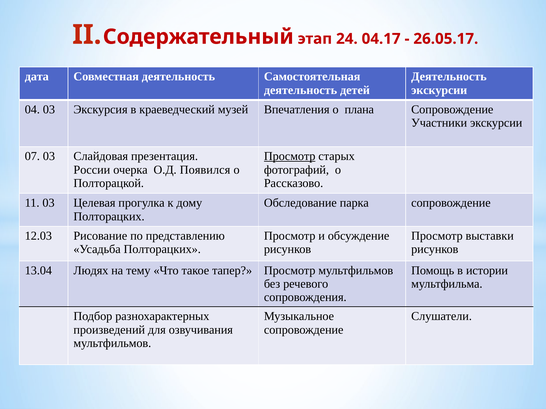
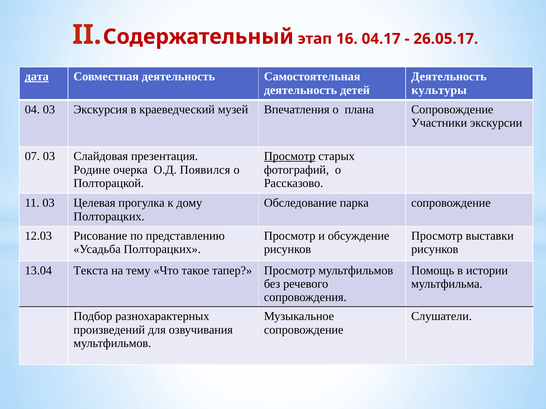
24: 24 -> 16
дата underline: none -> present
экскурсии at (439, 90): экскурсии -> культуры
России: России -> Родине
Людях: Людях -> Текста
